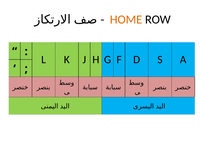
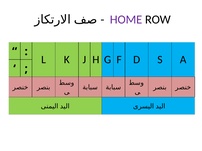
HOME colour: orange -> purple
